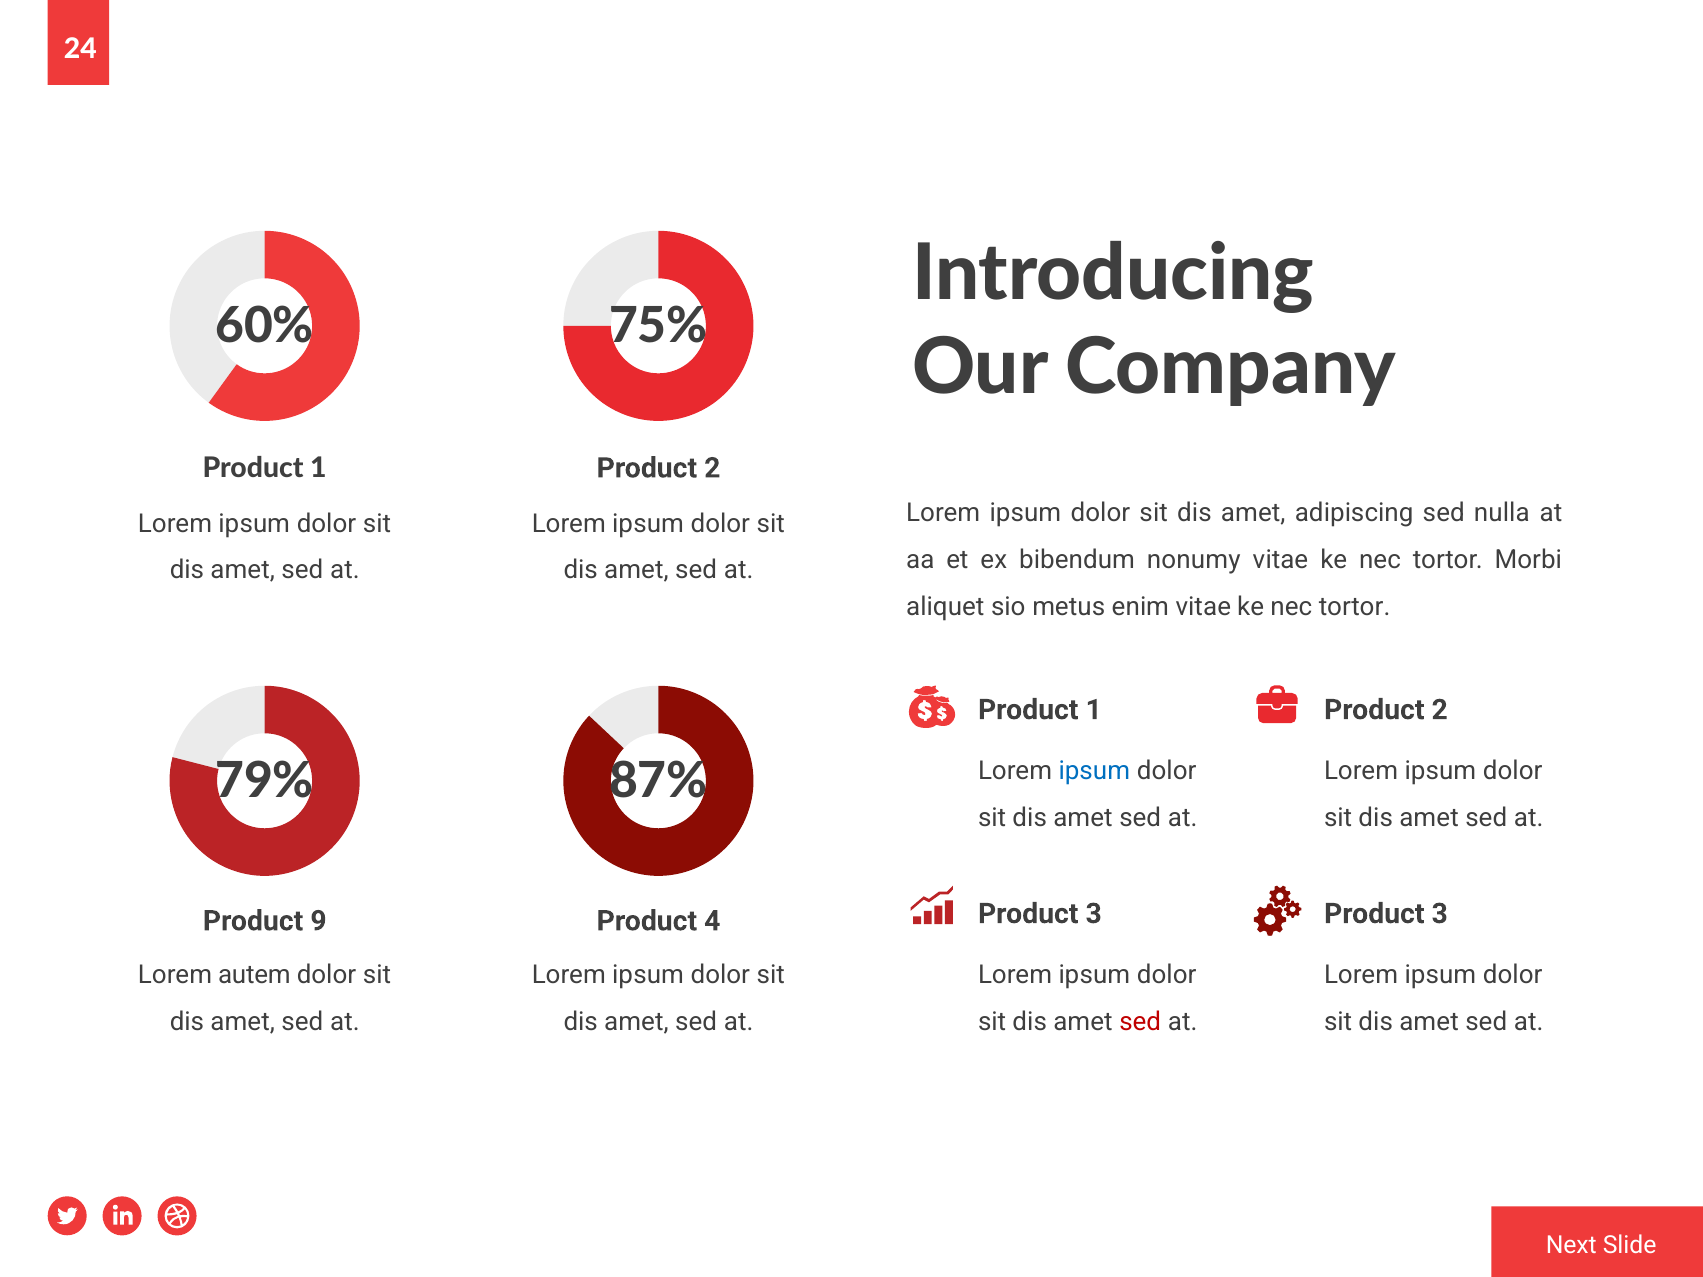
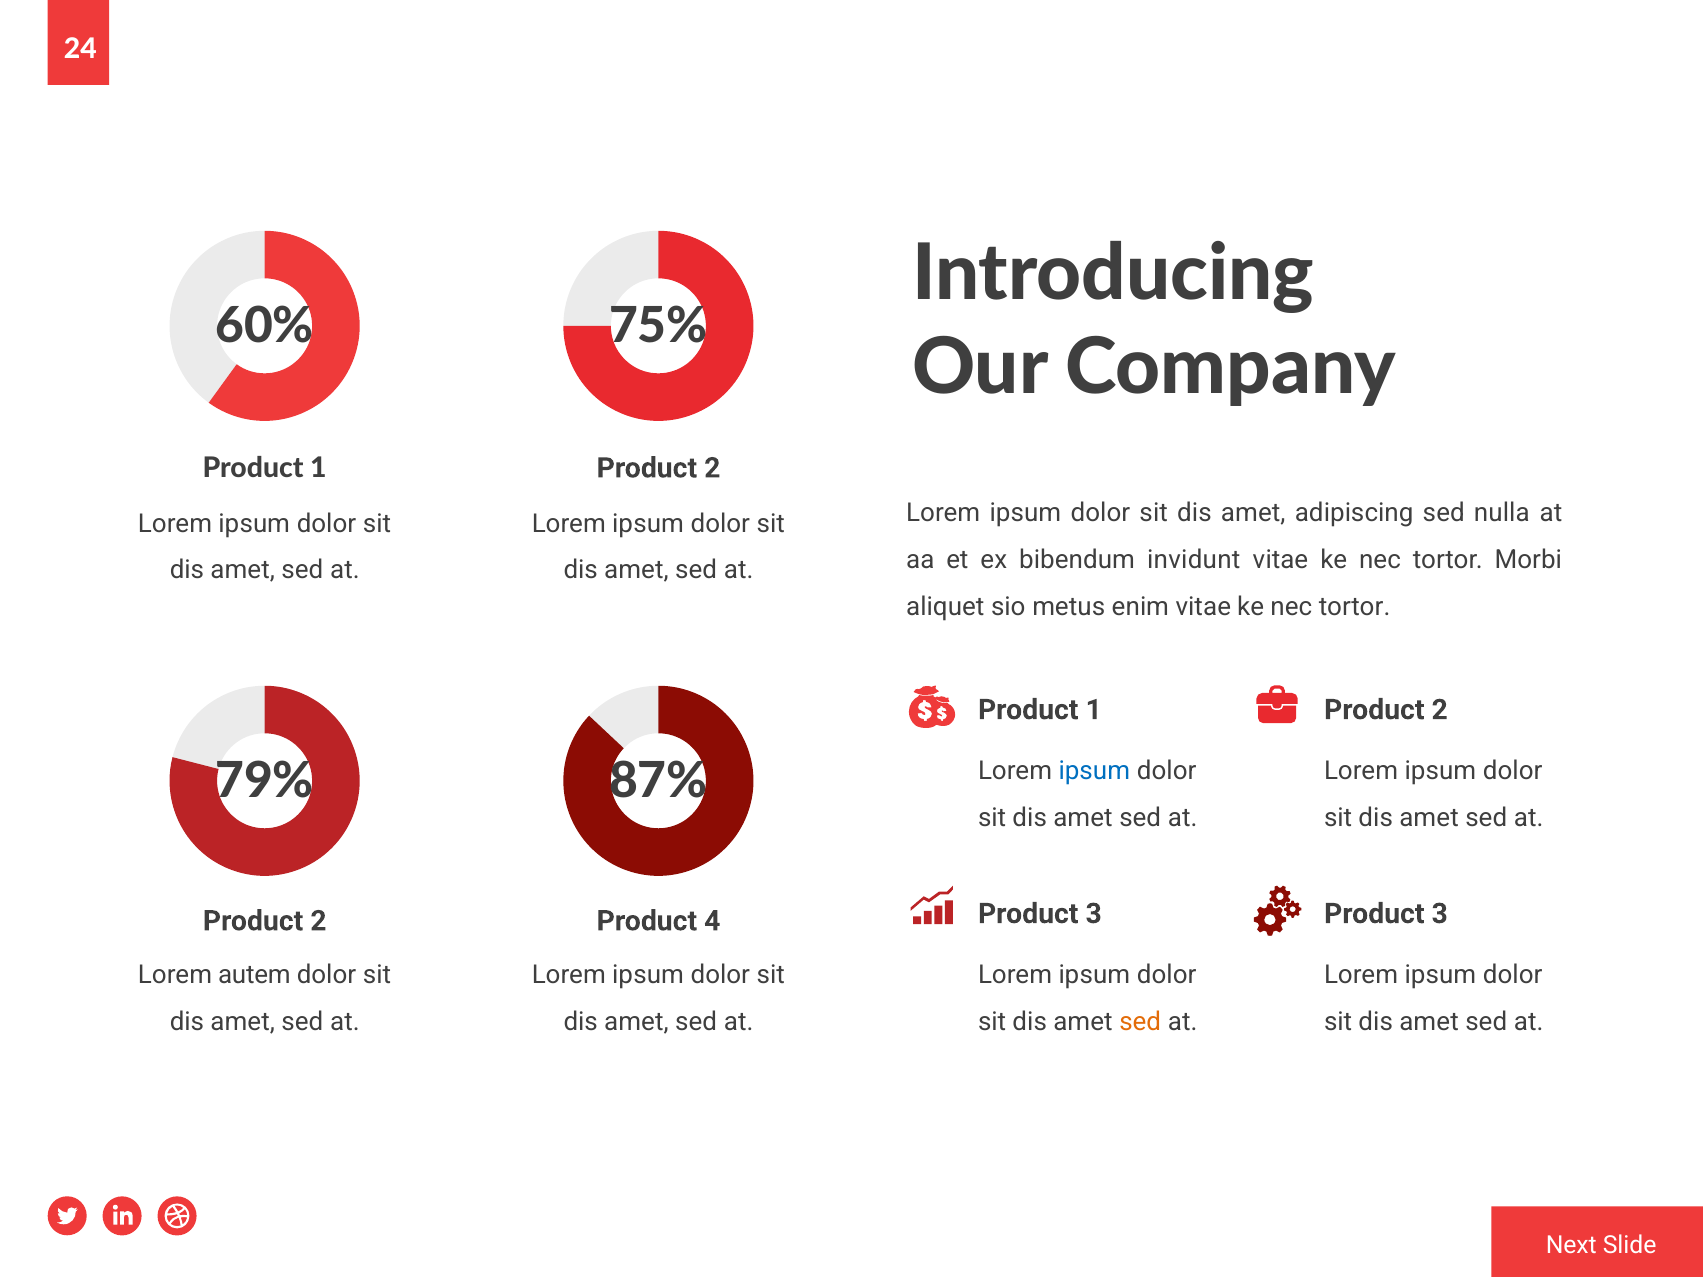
nonumy: nonumy -> invidunt
9 at (318, 921): 9 -> 2
sed at (1140, 1022) colour: red -> orange
